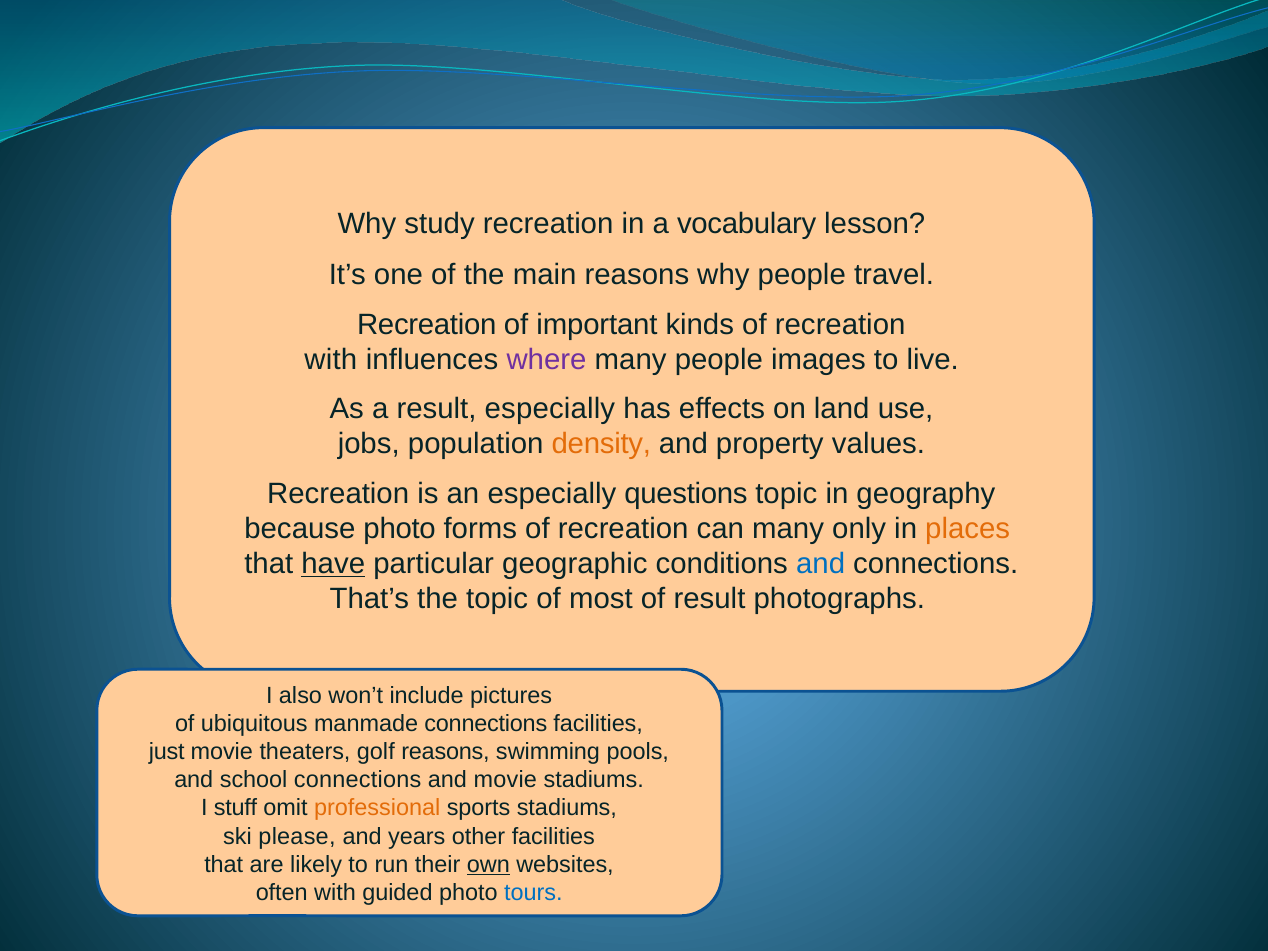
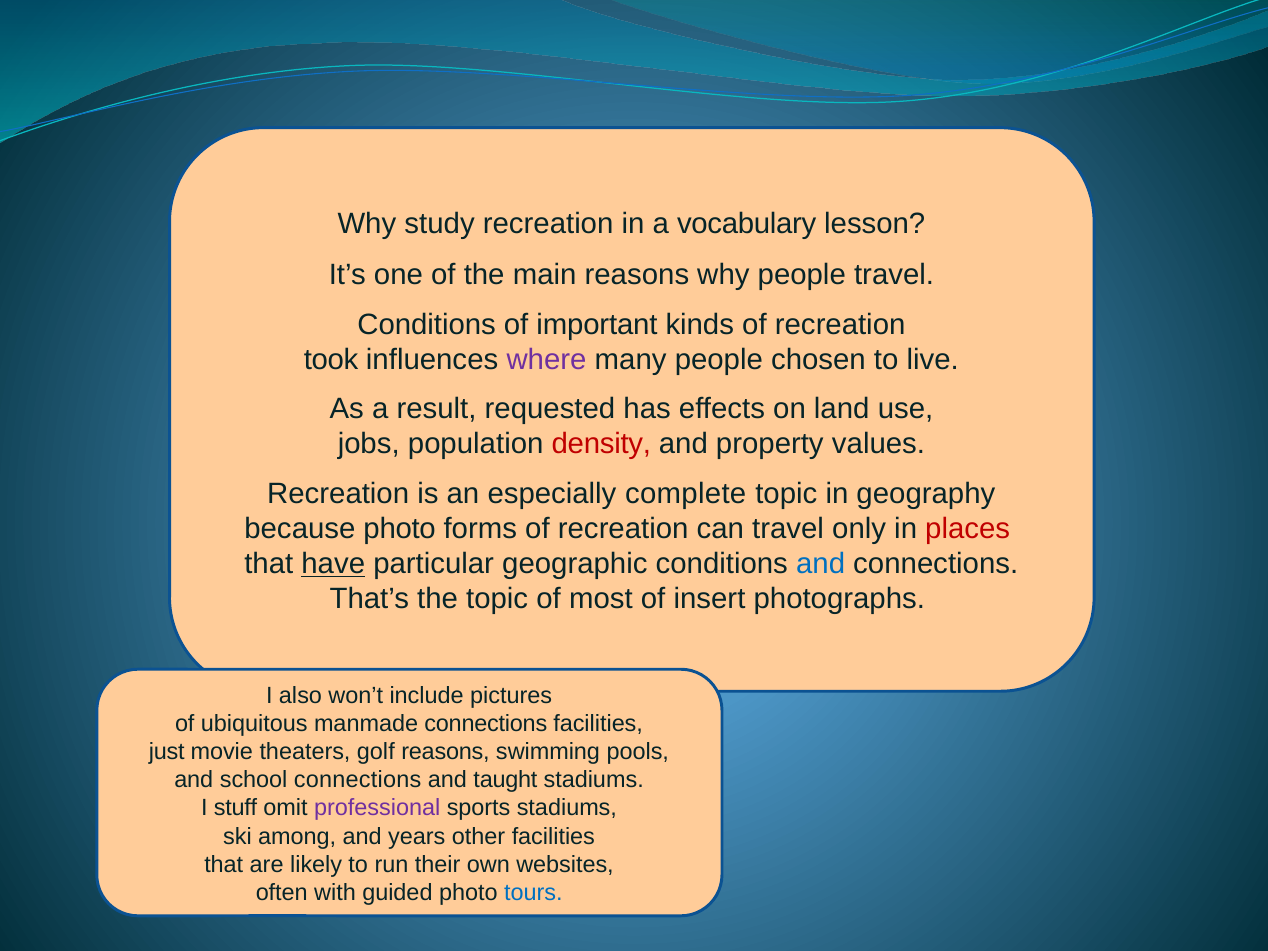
Recreation at (427, 324): Recreation -> Conditions
with at (331, 360): with -> took
images: images -> chosen
result especially: especially -> requested
density colour: orange -> red
questions: questions -> complete
can many: many -> travel
places colour: orange -> red
of result: result -> insert
and movie: movie -> taught
professional colour: orange -> purple
please: please -> among
own underline: present -> none
